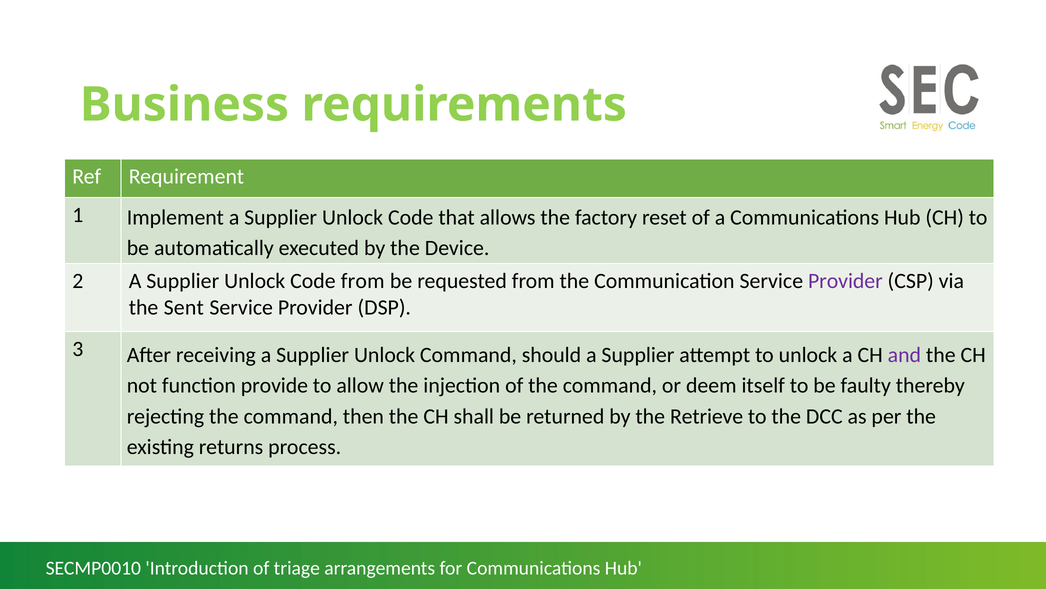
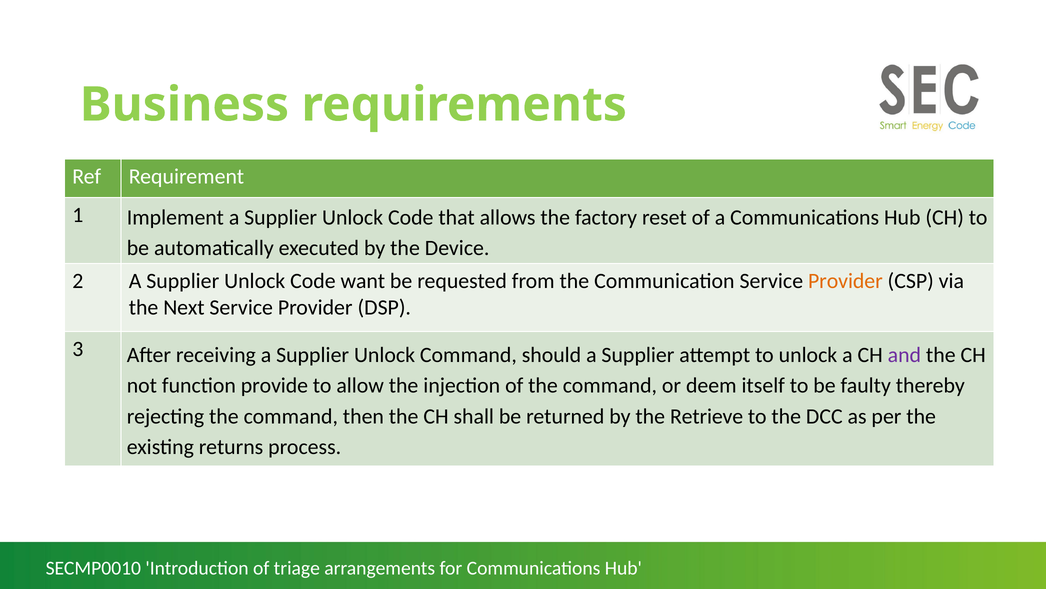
Code from: from -> want
Provider at (845, 281) colour: purple -> orange
Sent: Sent -> Next
